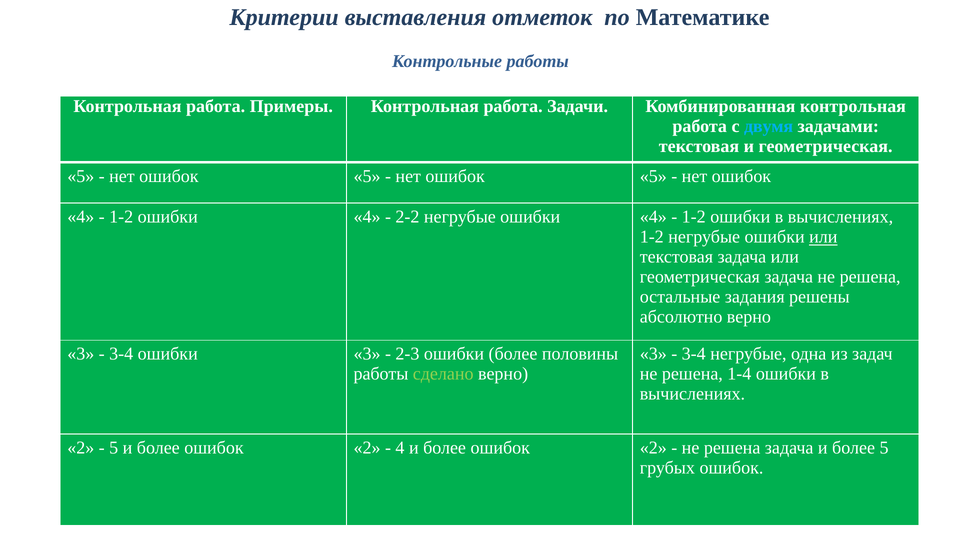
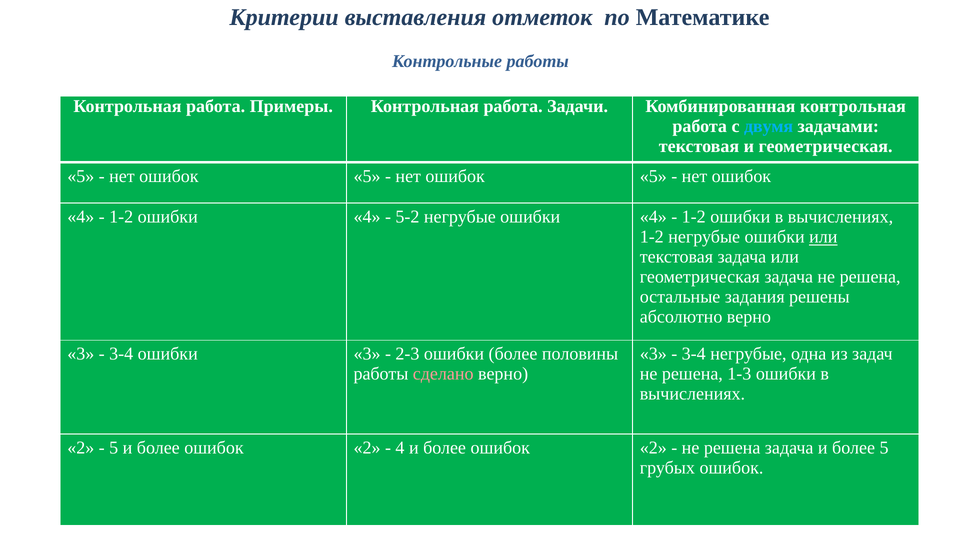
2-2: 2-2 -> 5-2
сделано colour: light green -> pink
1-4: 1-4 -> 1-3
